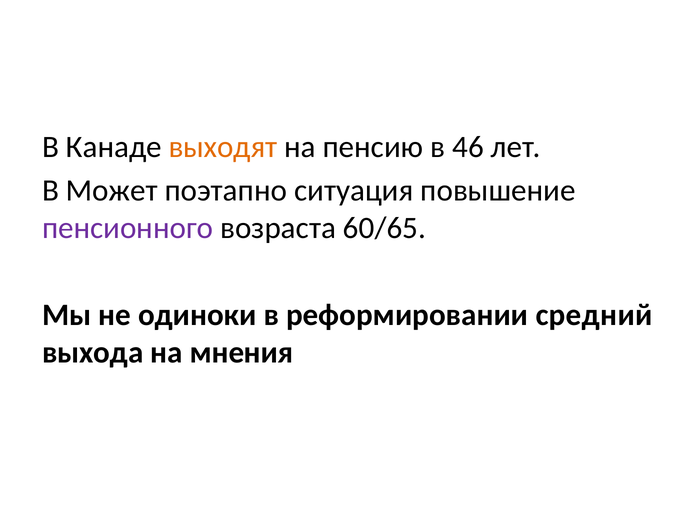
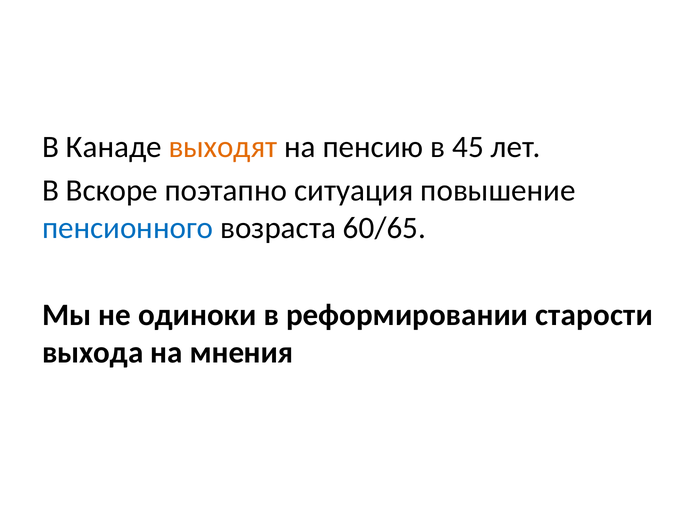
46: 46 -> 45
Может: Может -> Вскоре
пенсионного colour: purple -> blue
средний: средний -> старости
